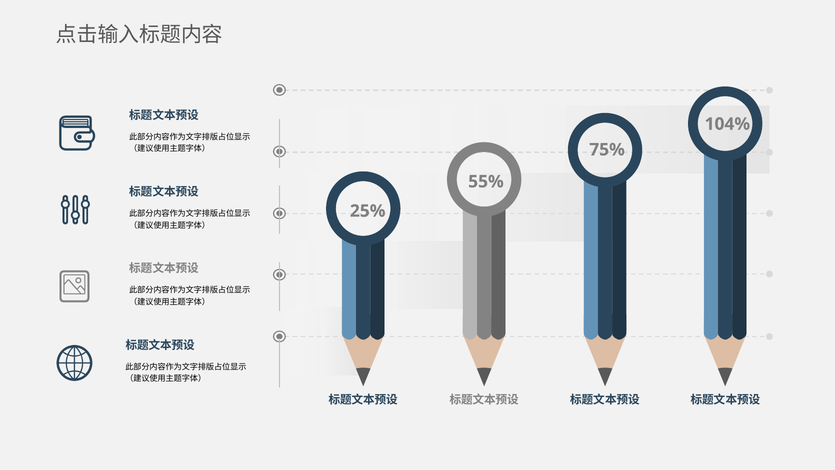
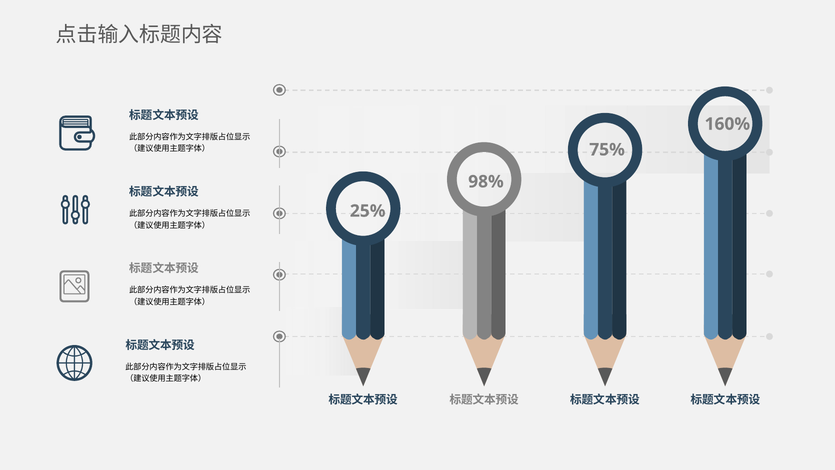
104%: 104% -> 160%
55%: 55% -> 98%
